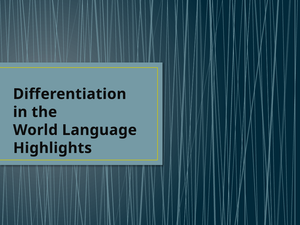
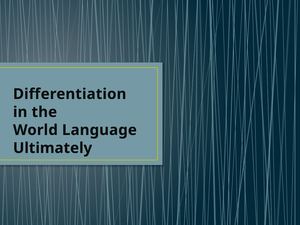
Highlights: Highlights -> Ultimately
